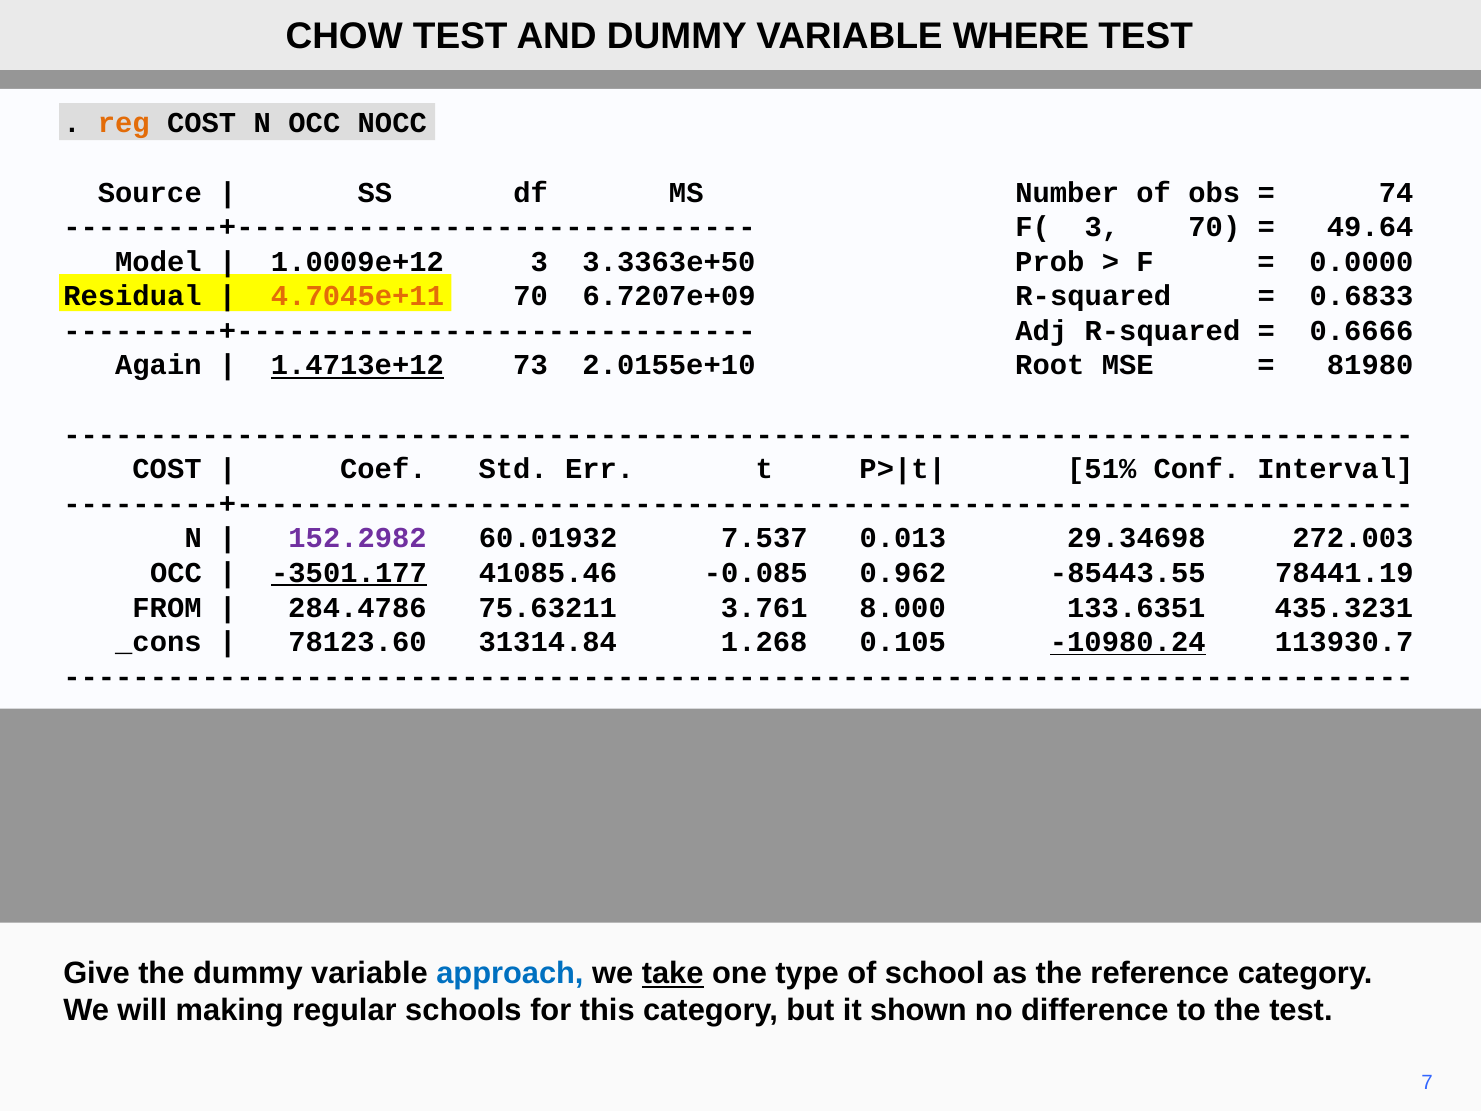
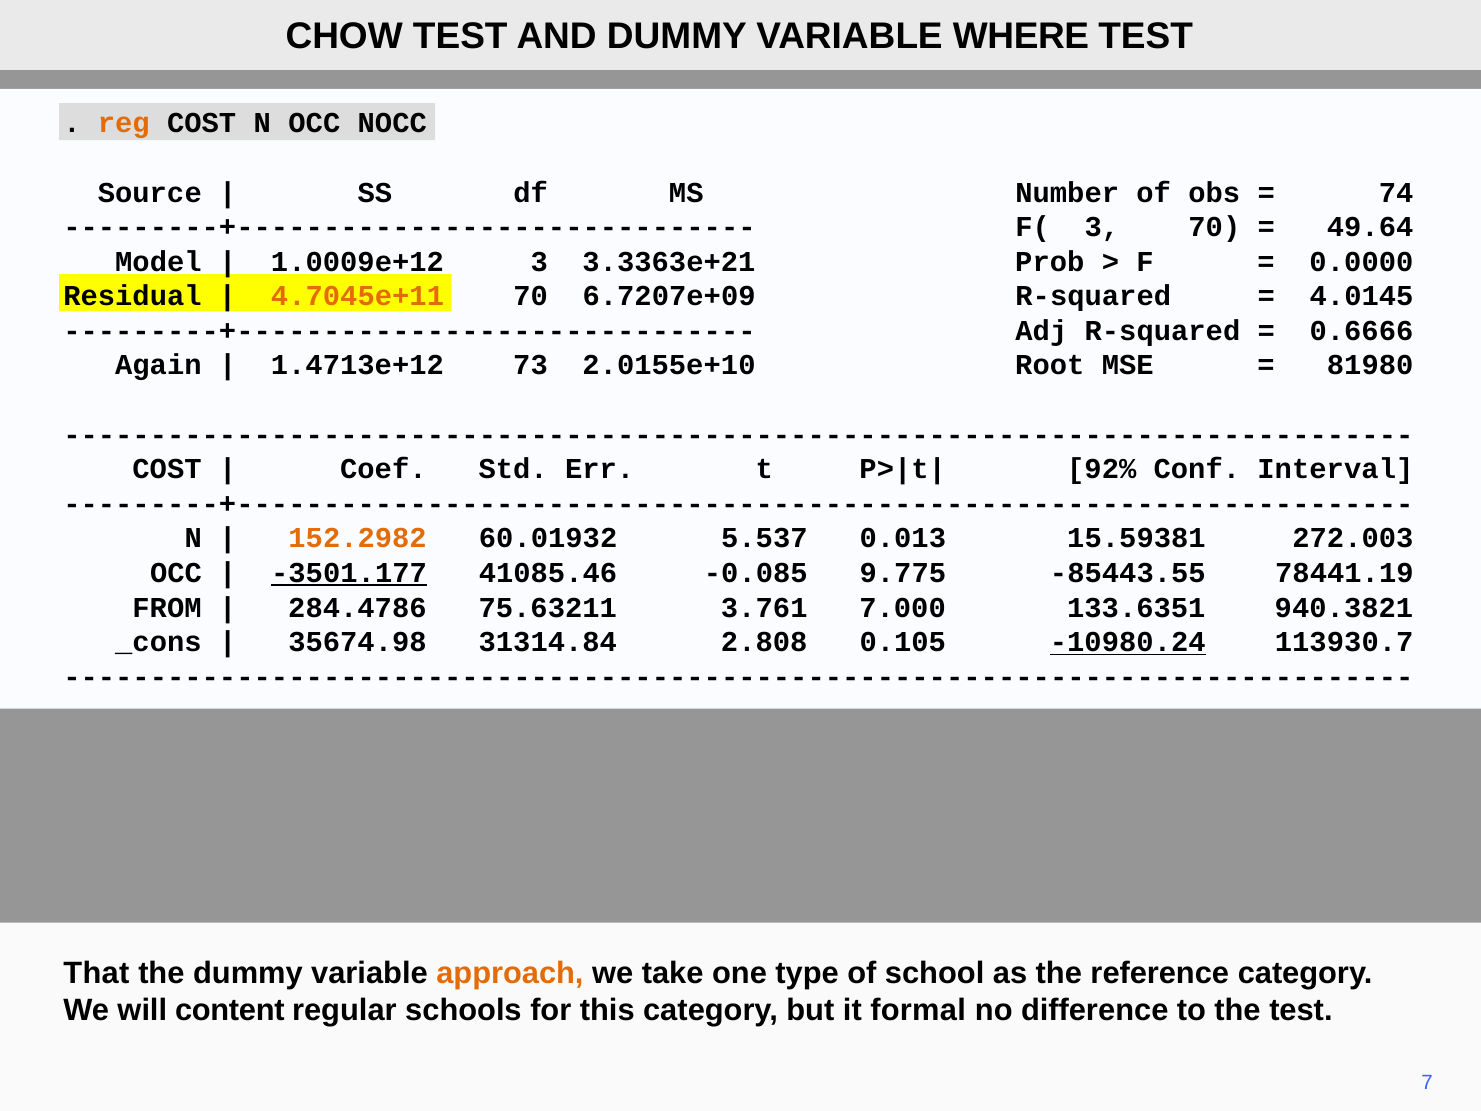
3.3363e+50: 3.3363e+50 -> 3.3363e+21
0.6833: 0.6833 -> 4.0145
1.4713e+12 underline: present -> none
51%: 51% -> 92%
152.2982 colour: purple -> orange
7.537: 7.537 -> 5.537
29.34698: 29.34698 -> 15.59381
0.962: 0.962 -> 9.775
8.000: 8.000 -> 7.000
435.3231: 435.3231 -> 940.3821
78123.60: 78123.60 -> 35674.98
1.268: 1.268 -> 2.808
Give: Give -> That
approach colour: blue -> orange
take underline: present -> none
making: making -> content
shown: shown -> formal
